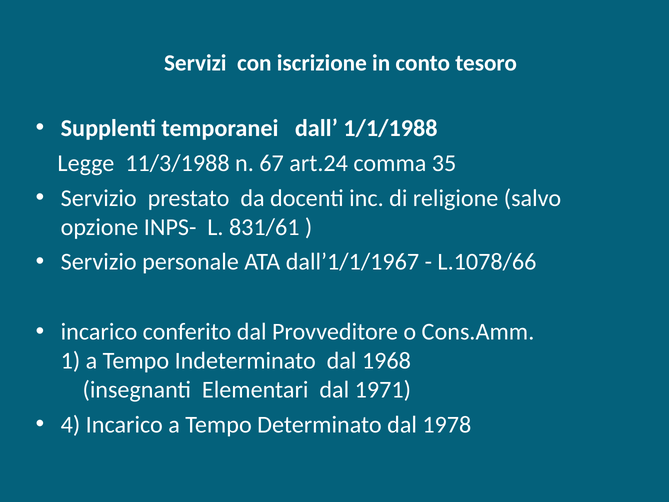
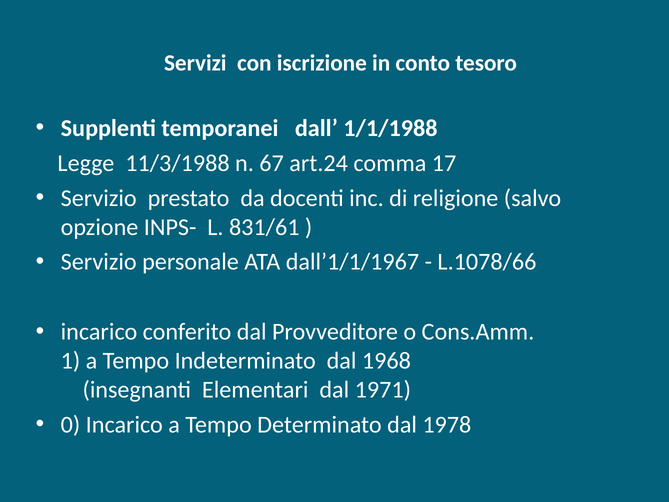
35: 35 -> 17
4: 4 -> 0
